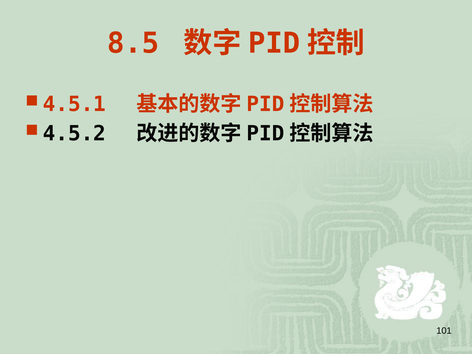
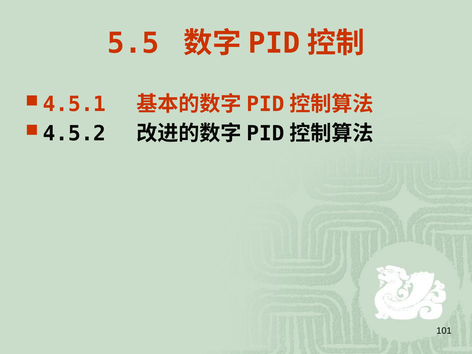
8.5: 8.5 -> 5.5
